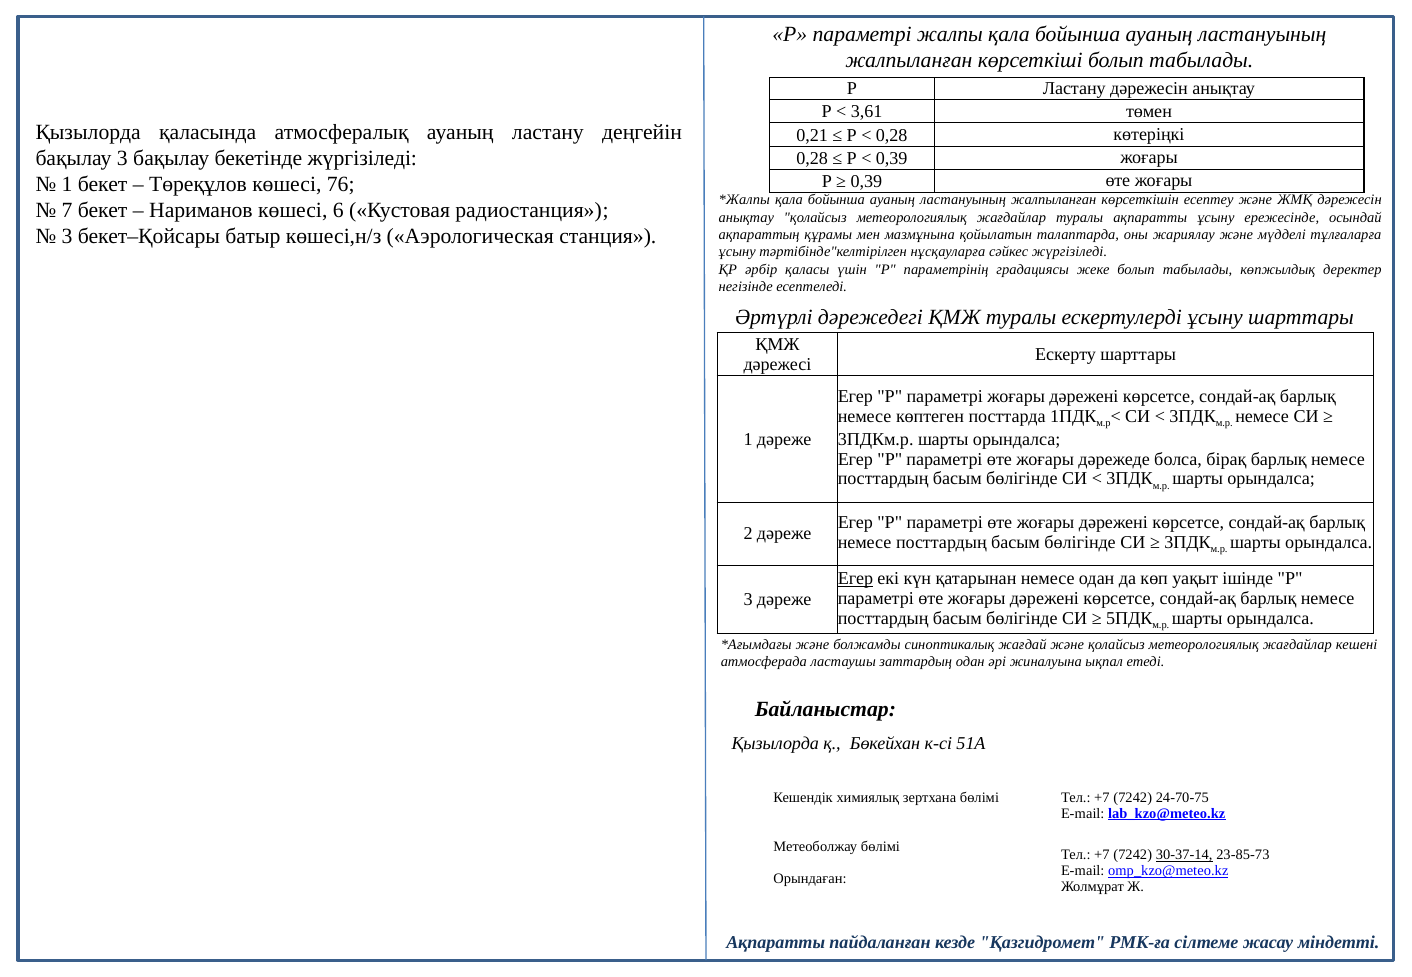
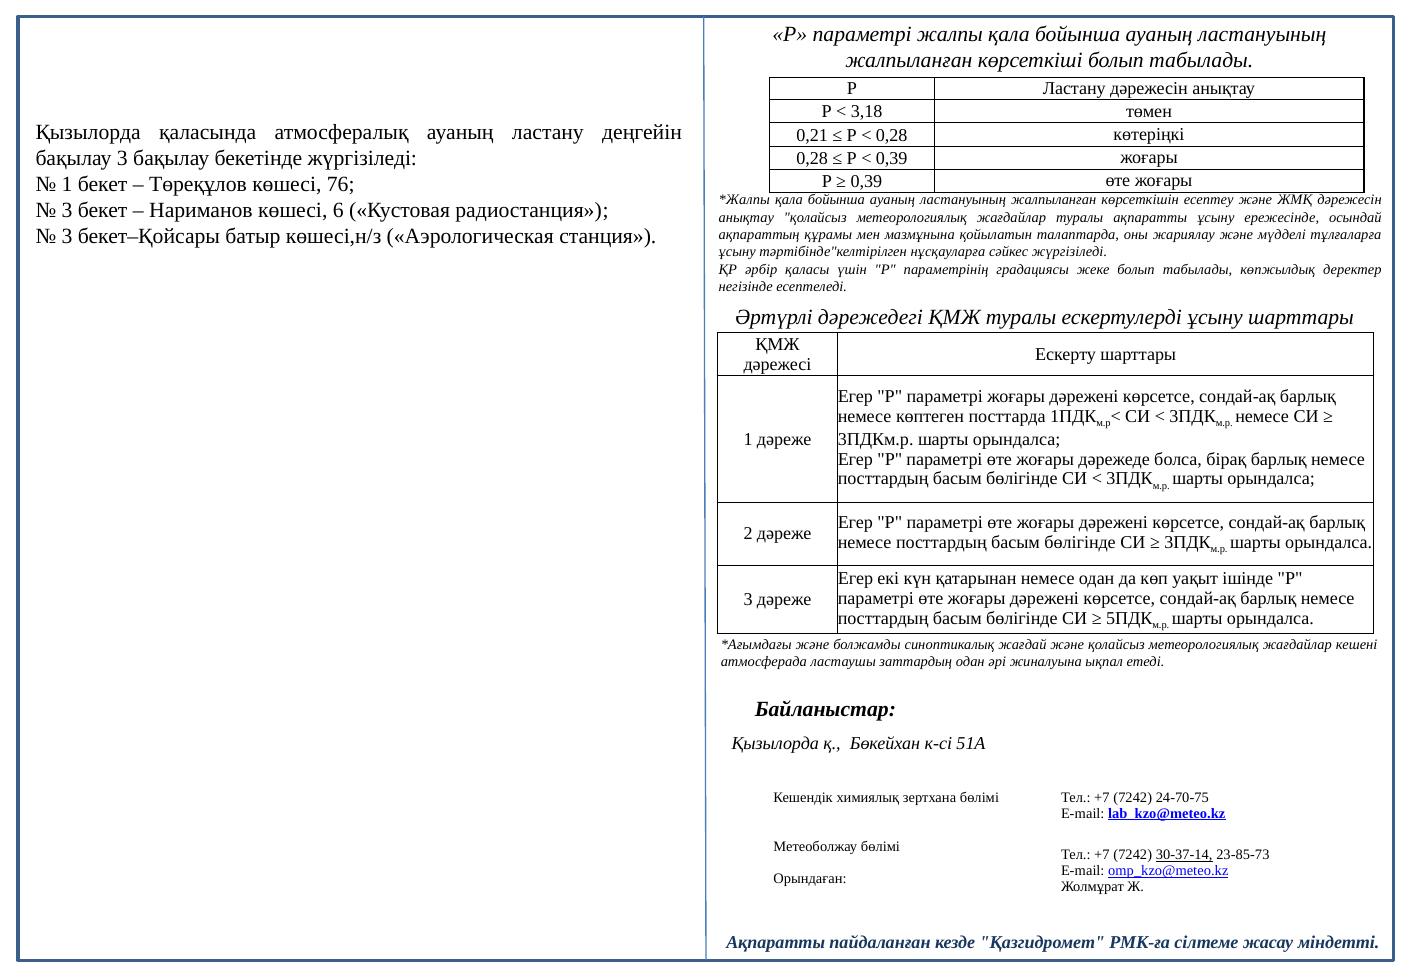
3,61: 3,61 -> 3,18
7 at (67, 211): 7 -> 3
Егер at (855, 579) underline: present -> none
